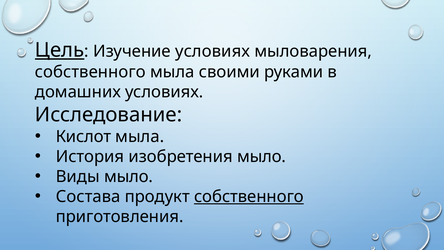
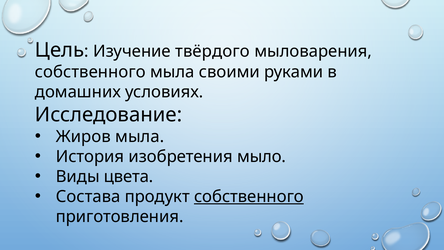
Цель underline: present -> none
Изучение условиях: условиях -> твёрдого
Кислот: Кислот -> Жиров
Виды мыло: мыло -> цвета
